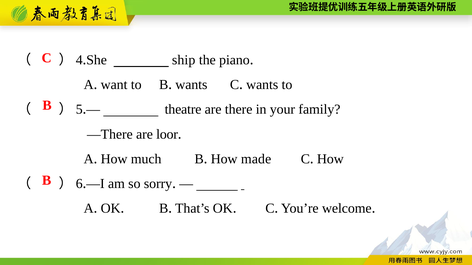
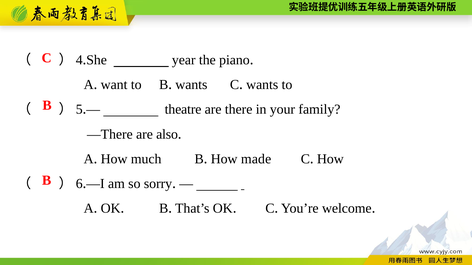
ship: ship -> year
loor: loor -> also
